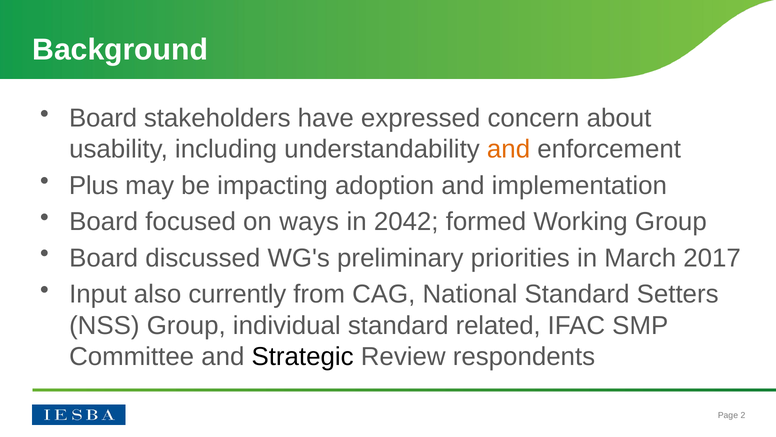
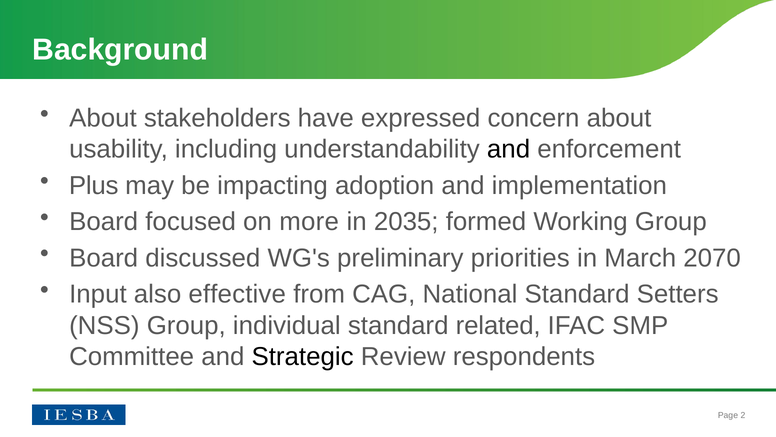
Board at (103, 118): Board -> About
and at (509, 149) colour: orange -> black
ways: ways -> more
2042: 2042 -> 2035
2017: 2017 -> 2070
currently: currently -> effective
